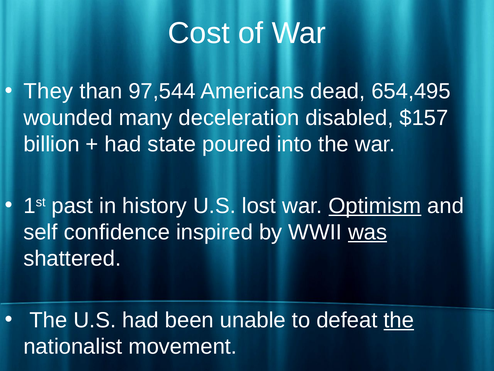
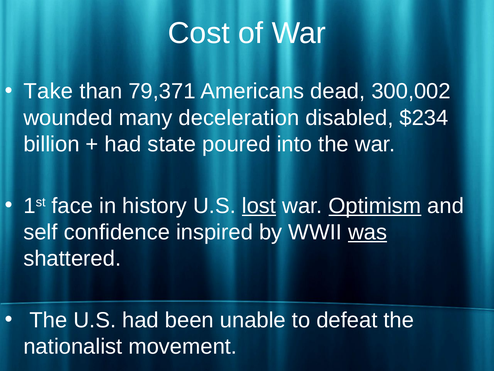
They: They -> Take
97,544: 97,544 -> 79,371
654,495: 654,495 -> 300,002
$157: $157 -> $234
past: past -> face
lost underline: none -> present
the at (399, 320) underline: present -> none
